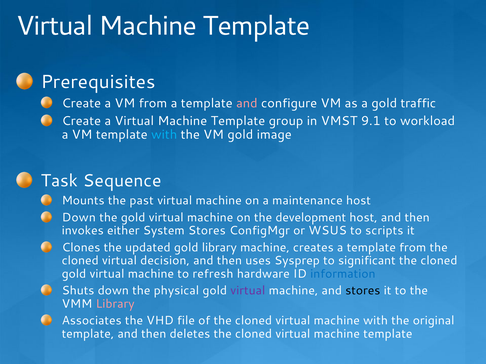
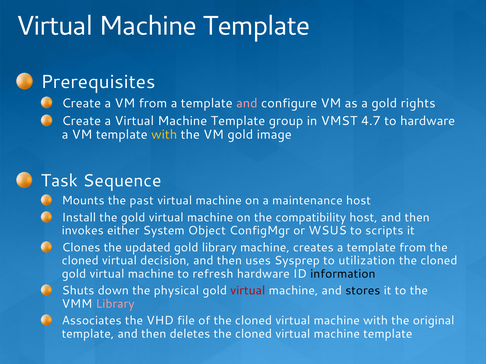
traffic: traffic -> rights
9.1: 9.1 -> 4.7
to workload: workload -> hardware
with at (164, 135) colour: light blue -> yellow
Down at (79, 218): Down -> Install
development: development -> compatibility
System Stores: Stores -> Object
significant: significant -> utilization
information colour: blue -> black
virtual at (248, 291) colour: purple -> red
